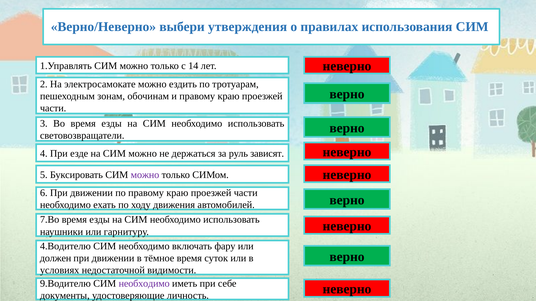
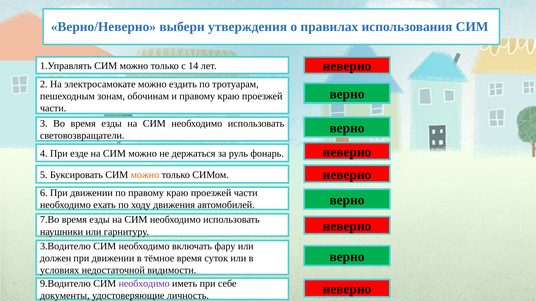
зависят: зависят -> фонарь
можно at (145, 175) colour: purple -> orange
4.Водителю: 4.Водителю -> 3.Водителю
